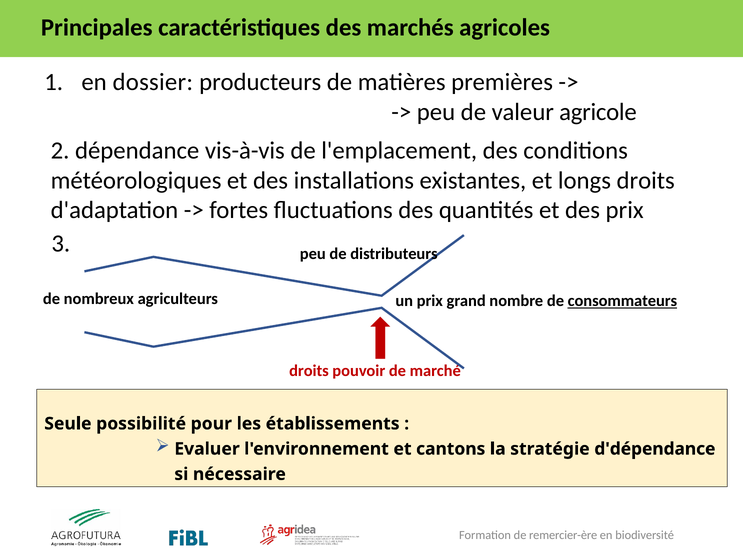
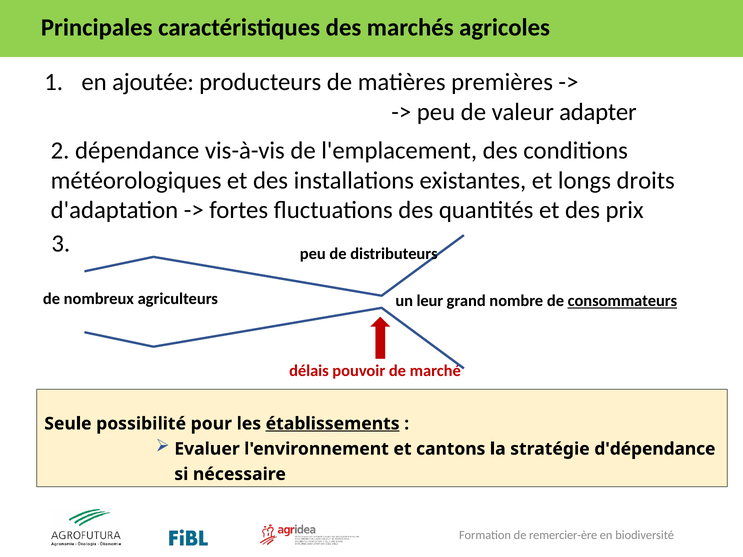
dossier: dossier -> ajoutée
agricole: agricole -> adapter
un prix: prix -> leur
droits at (309, 371): droits -> délais
établissements underline: none -> present
